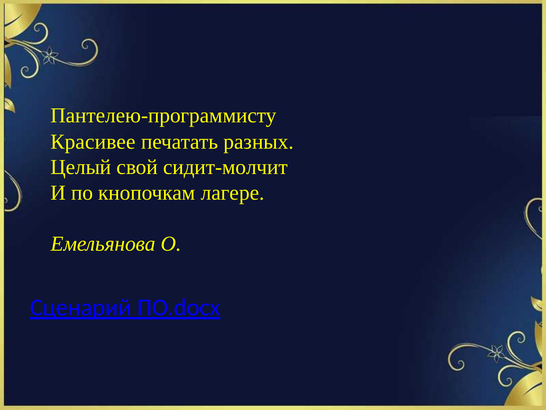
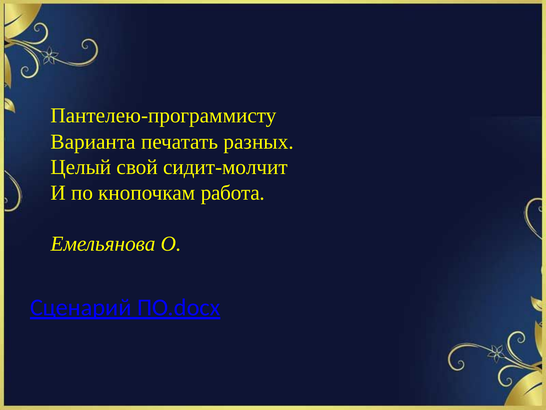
Красивее: Красивее -> Варианта
лагере: лагере -> работа
